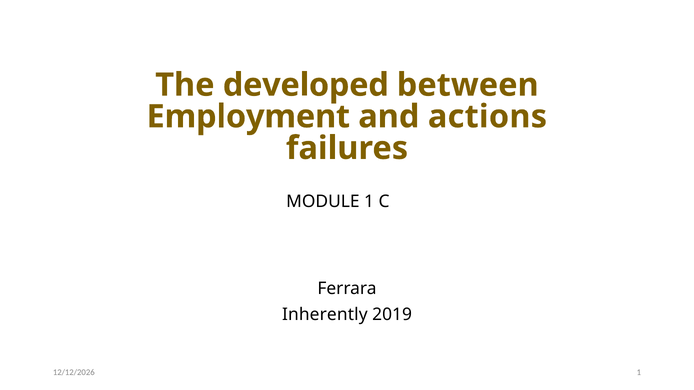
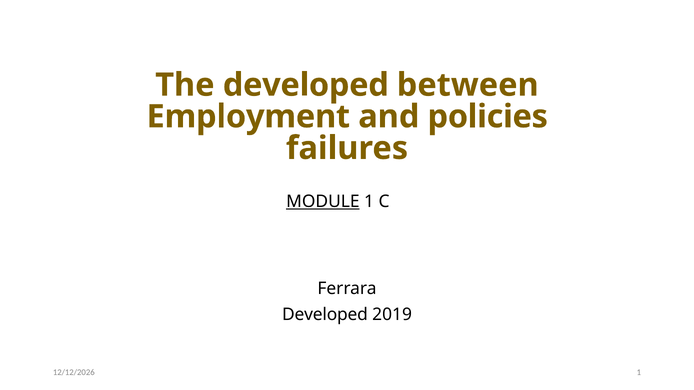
actions: actions -> policies
MODULE underline: none -> present
Inherently at (325, 315): Inherently -> Developed
